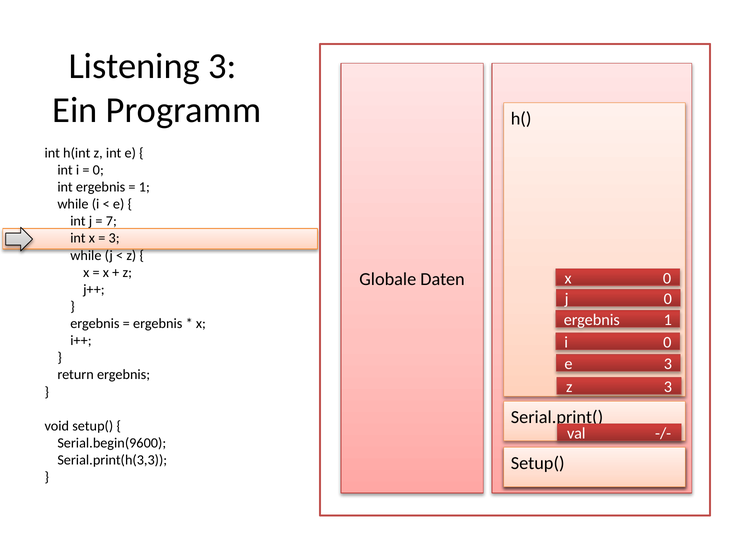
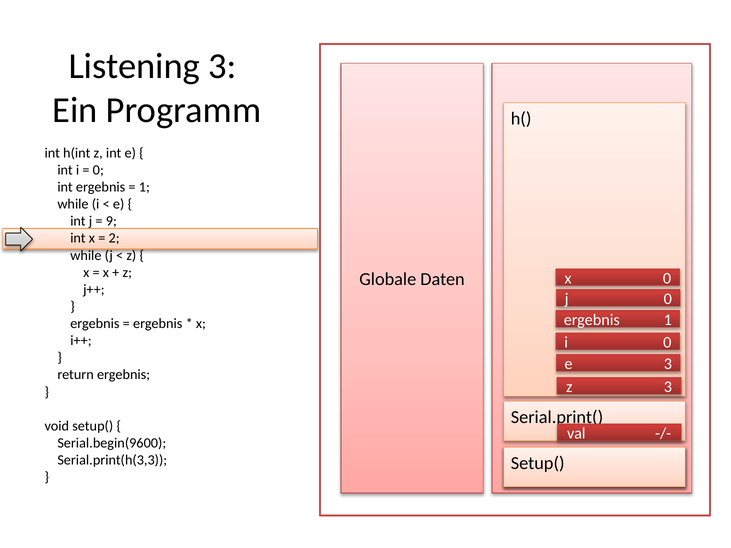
7: 7 -> 9
3 at (114, 238): 3 -> 2
